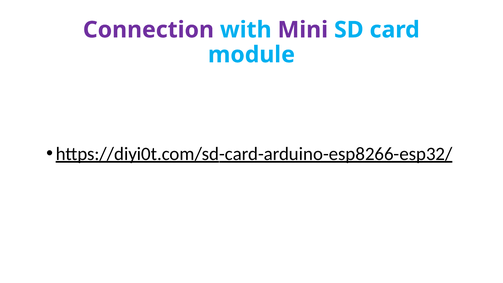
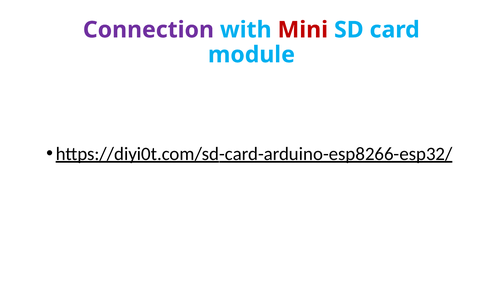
Mini colour: purple -> red
